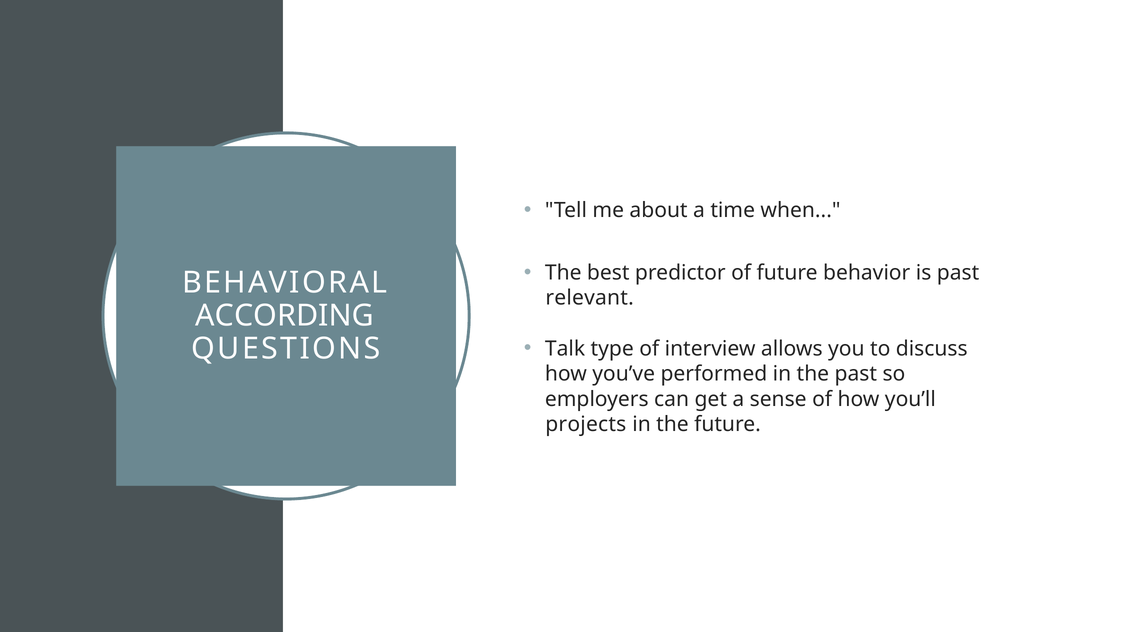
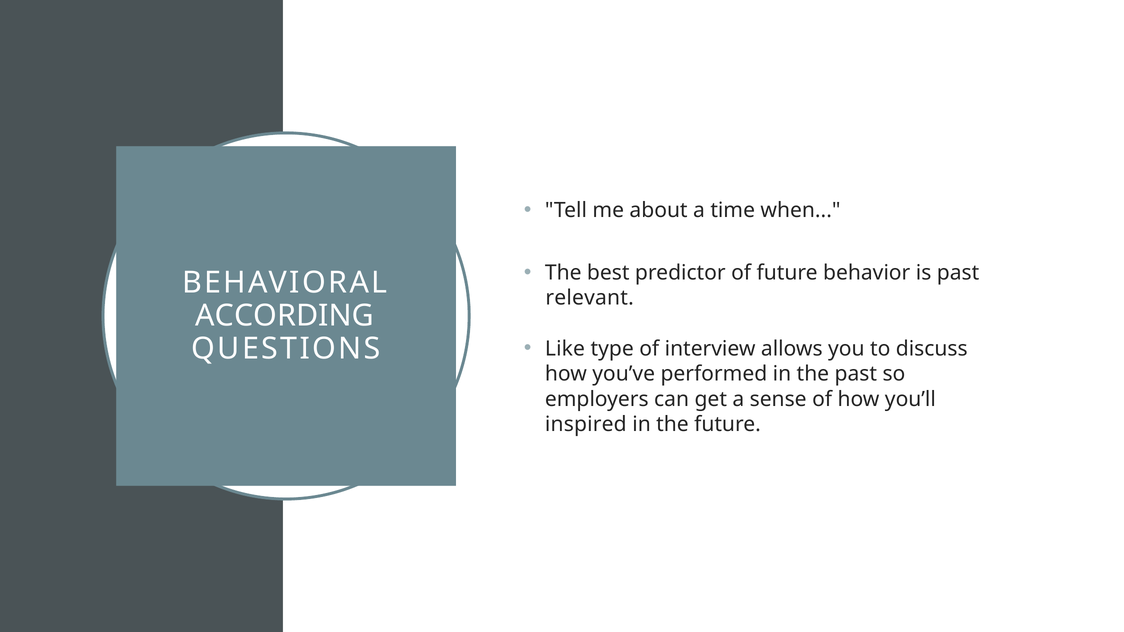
Talk: Talk -> Like
projects: projects -> inspired
